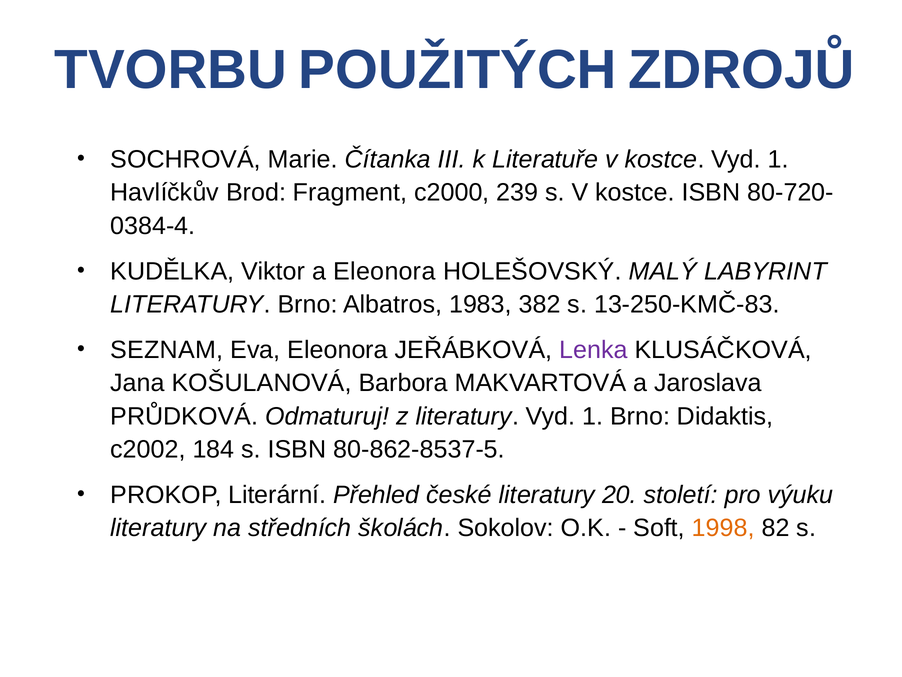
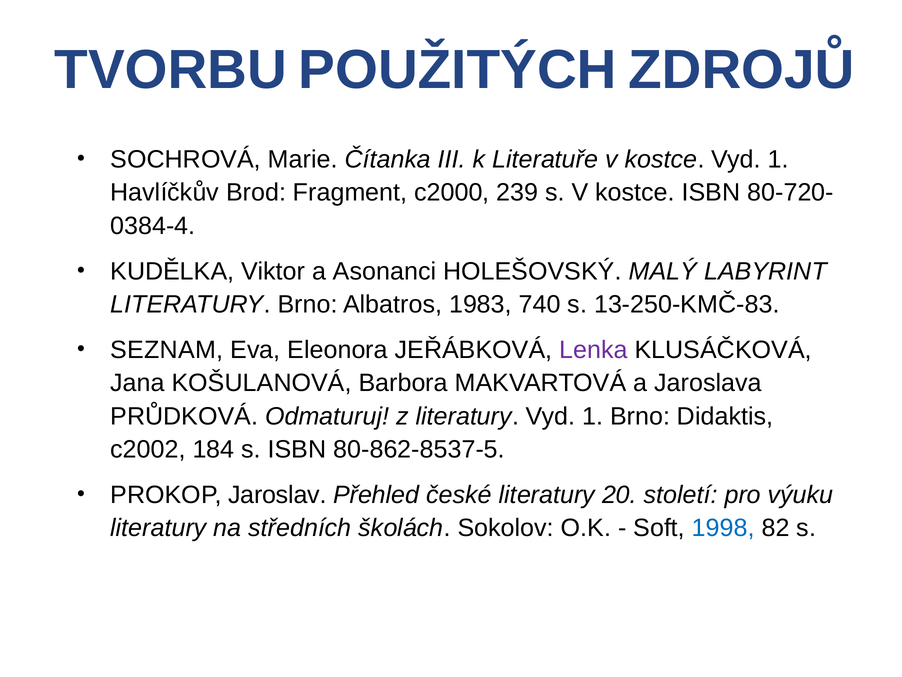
a Eleonora: Eleonora -> Asonanci
382: 382 -> 740
Literární: Literární -> Jaroslav
1998 colour: orange -> blue
